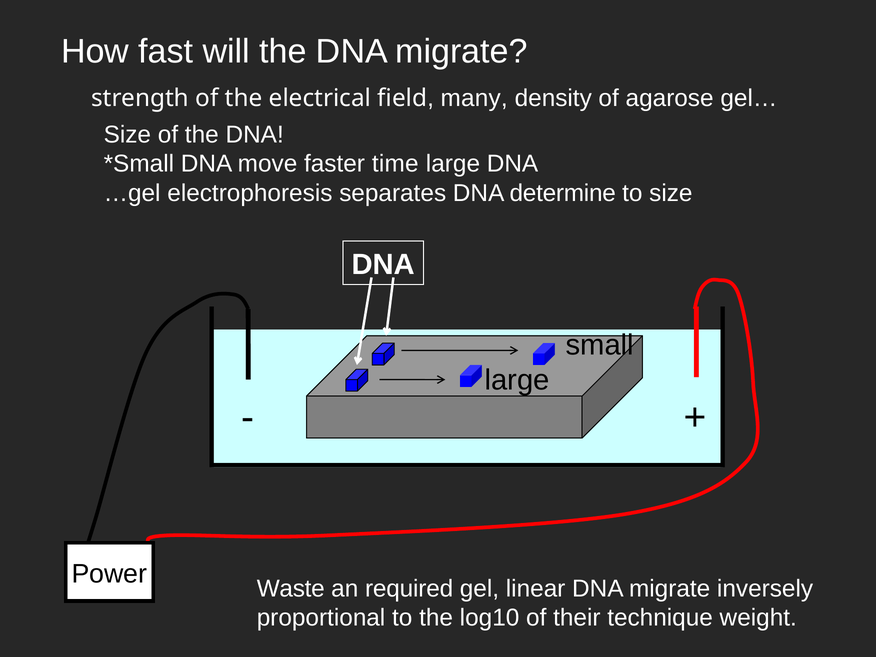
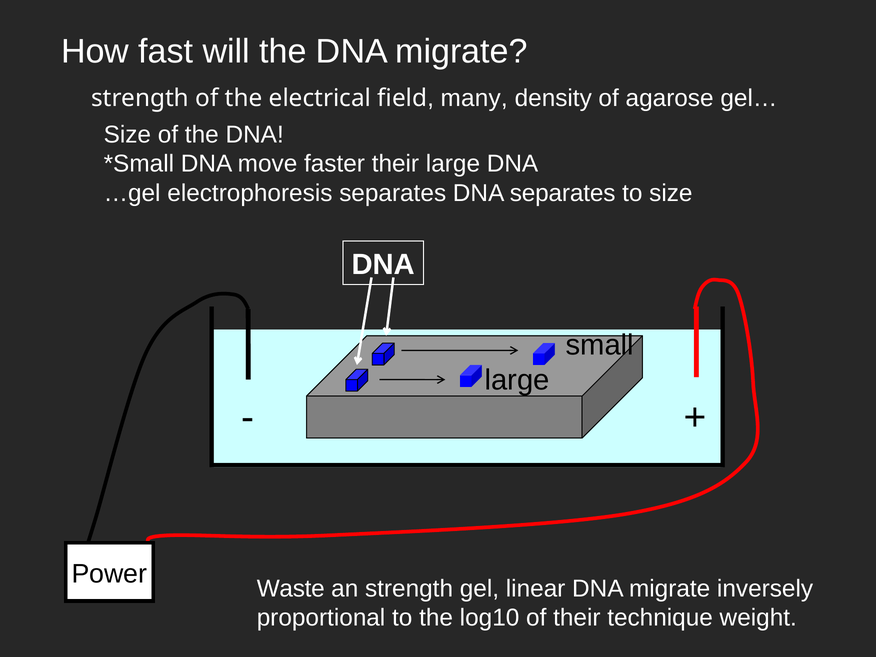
faster time: time -> their
DNA determine: determine -> separates
an required: required -> strength
